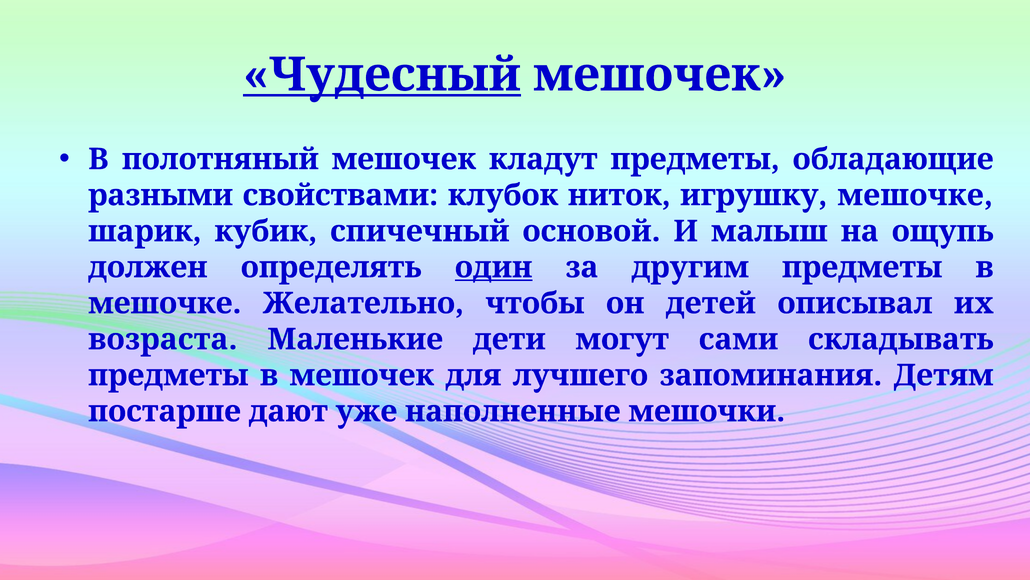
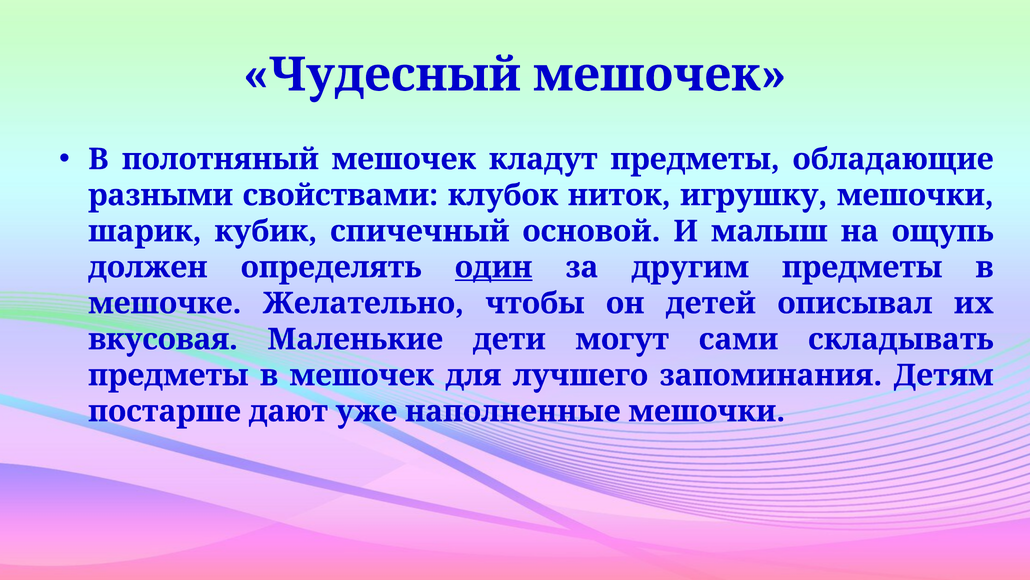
Чудесный underline: present -> none
игрушку мешочке: мешочке -> мешочки
возраста: возраста -> вкусовая
